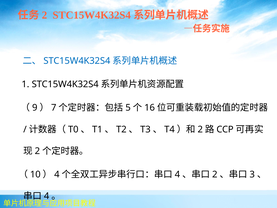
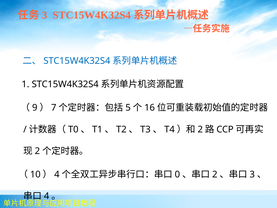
2 at (44, 15): 2 -> 3
4 at (177, 174): 4 -> 0
